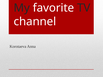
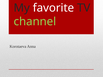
channel colour: white -> light green
